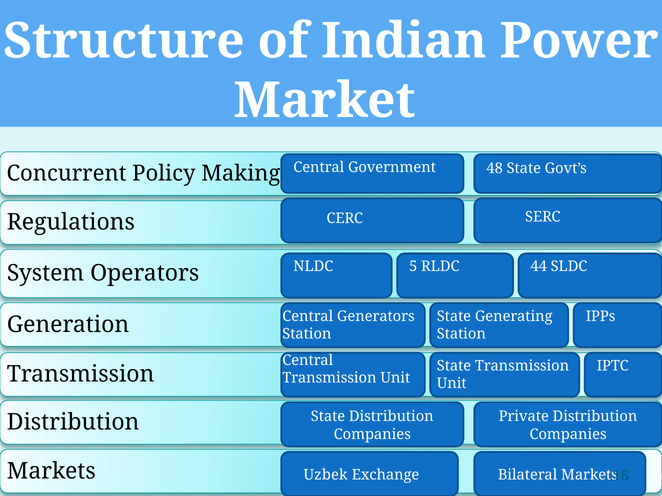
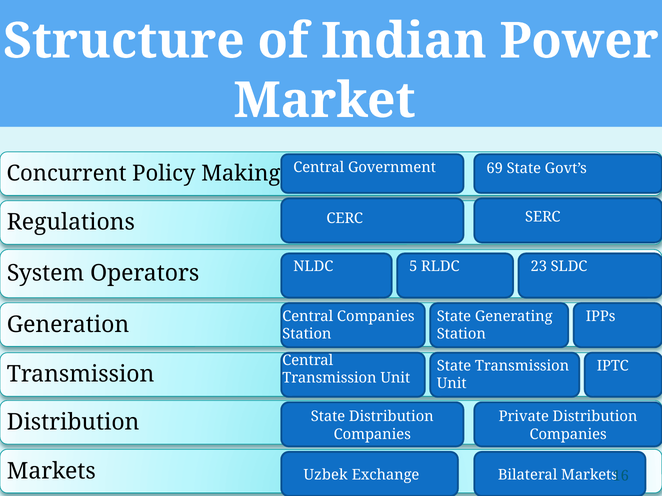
48: 48 -> 69
44: 44 -> 23
Central Generators: Generators -> Companies
